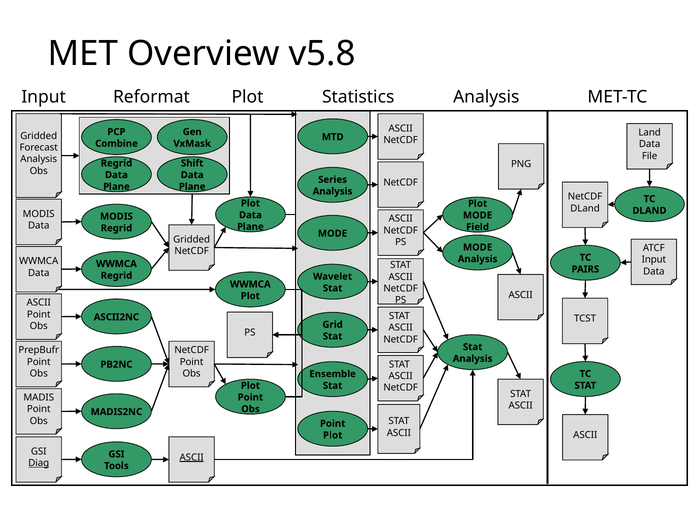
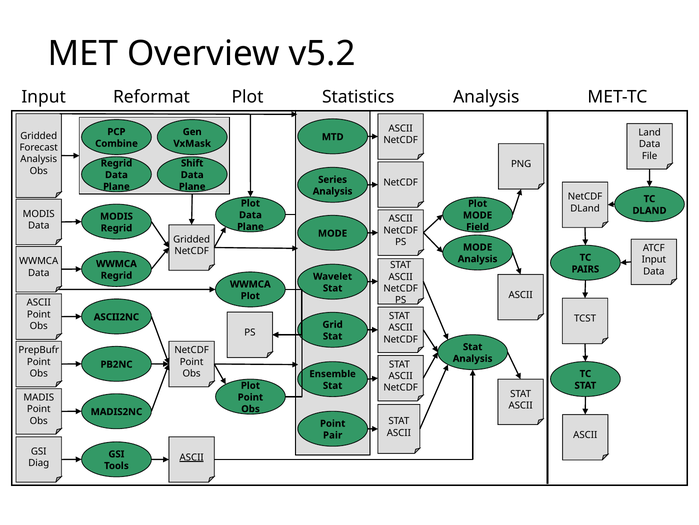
v5.8: v5.8 -> v5.2
Plot at (333, 435): Plot -> Pair
Diag underline: present -> none
